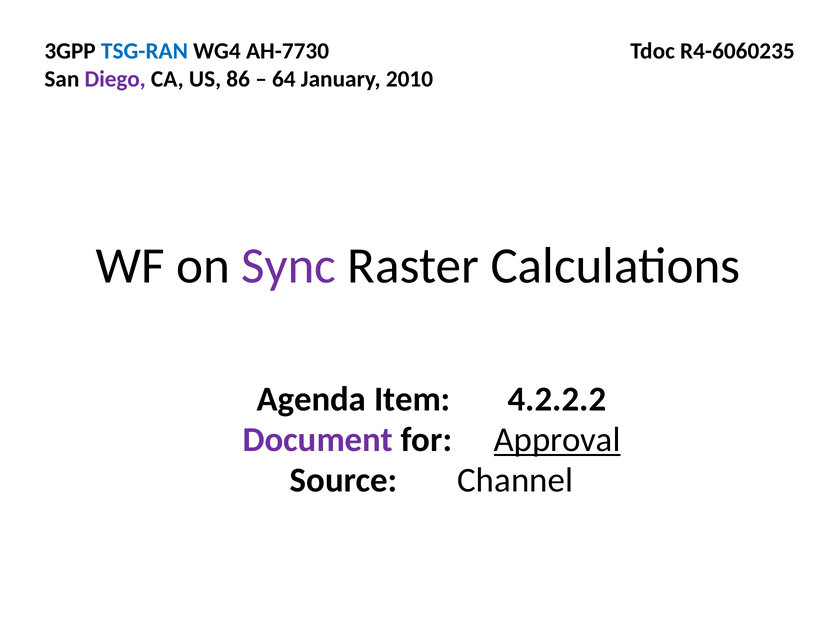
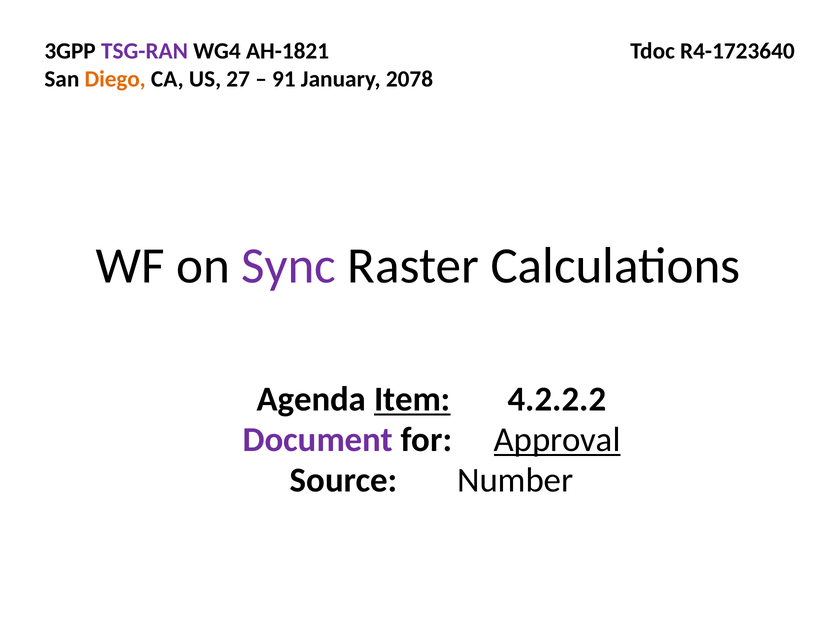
TSG-RAN colour: blue -> purple
AH-7730: AH-7730 -> AH-1821
R4-6060235: R4-6060235 -> R4-1723640
Diego colour: purple -> orange
86: 86 -> 27
64: 64 -> 91
2010: 2010 -> 2078
Item underline: none -> present
Channel: Channel -> Number
